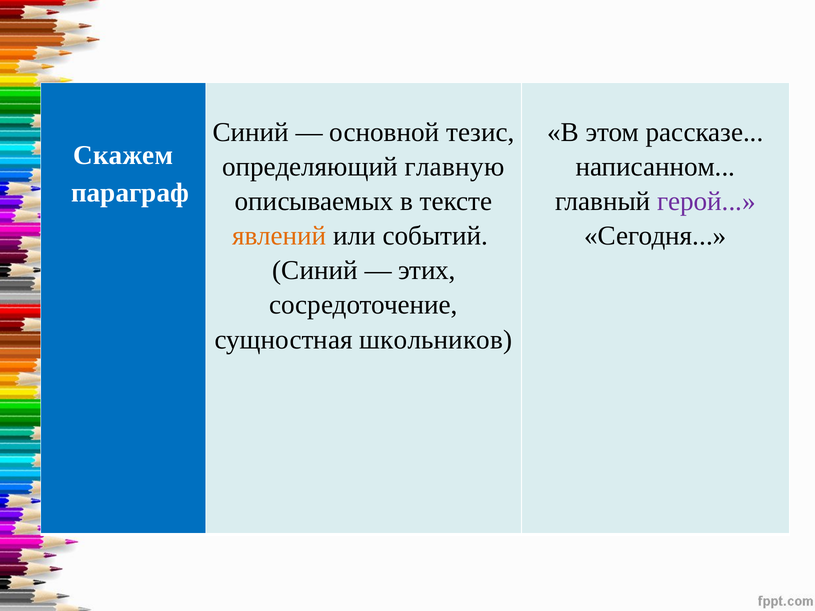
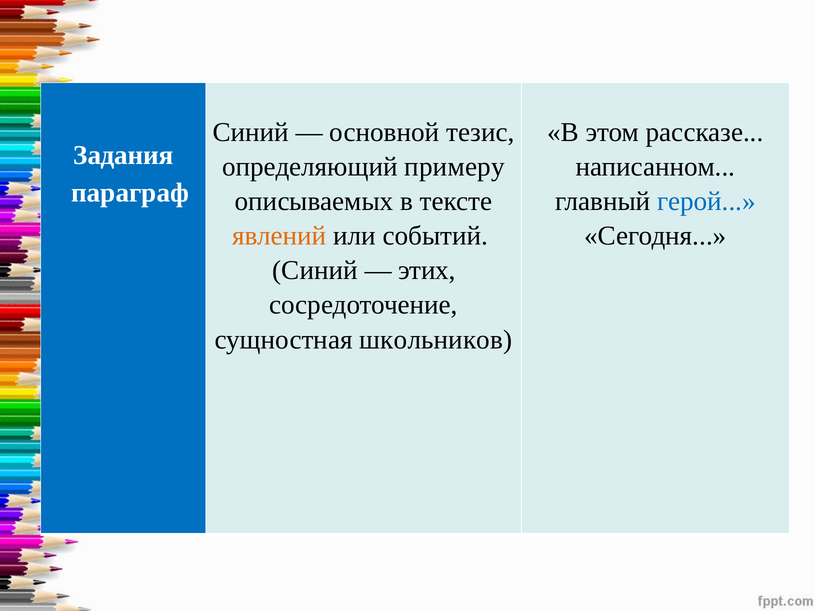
Скажем: Скажем -> Задания
главную: главную -> примеру
герой colour: purple -> blue
